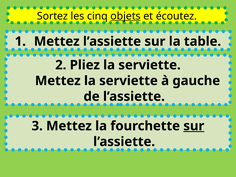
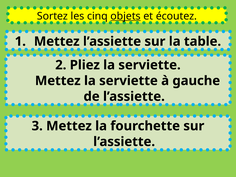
sur at (194, 126) underline: present -> none
